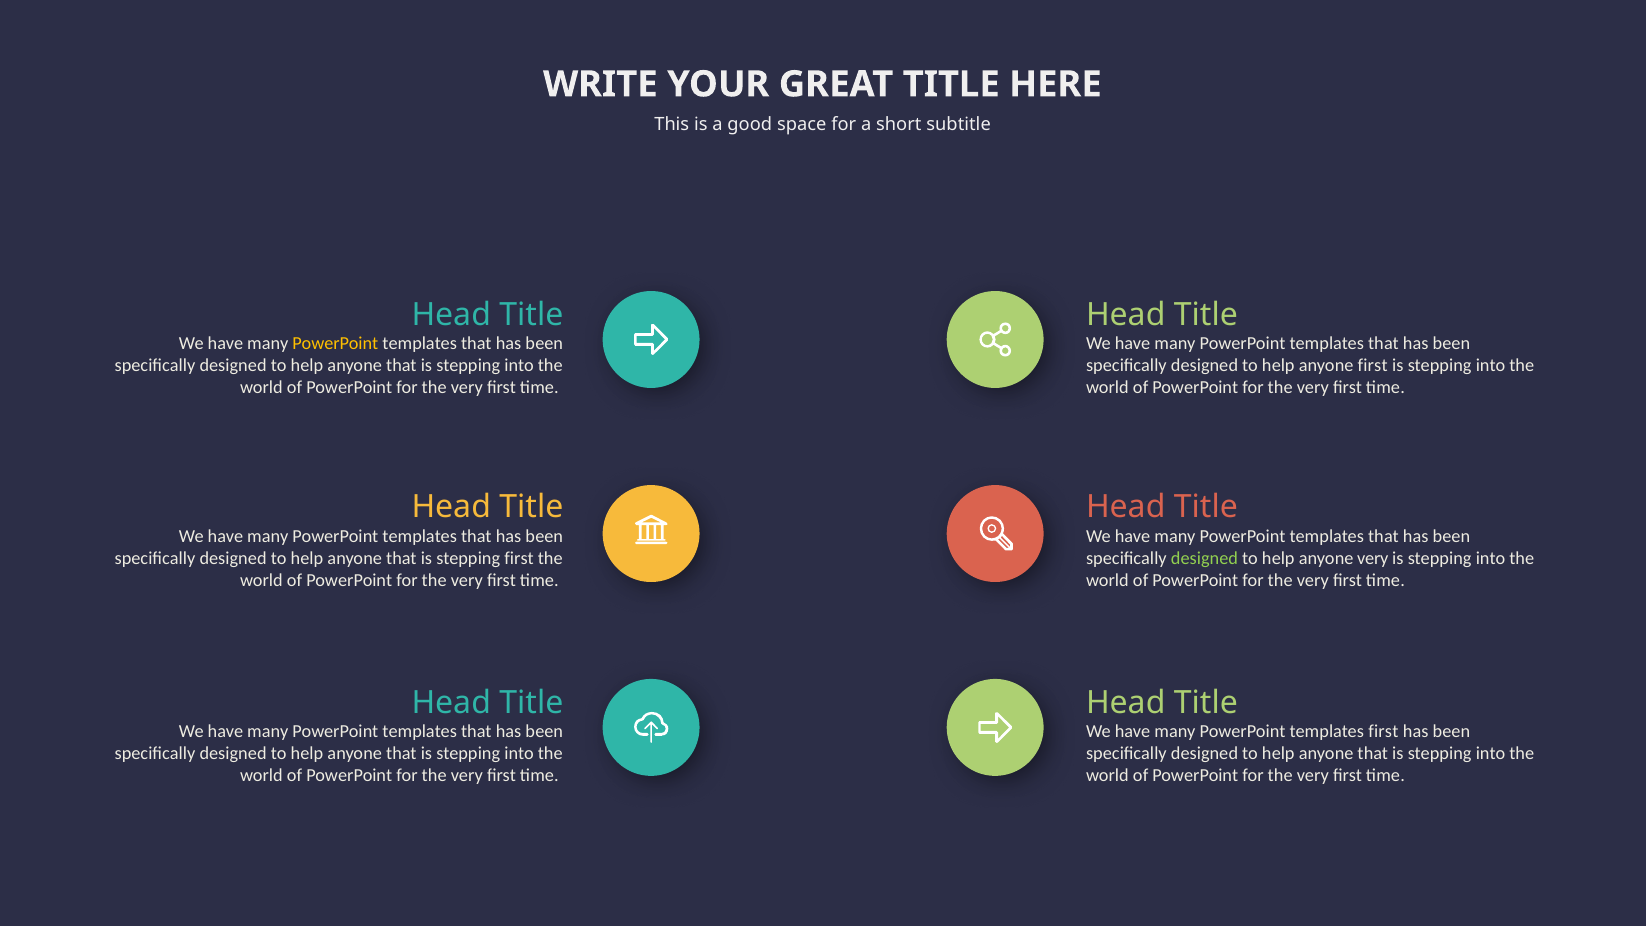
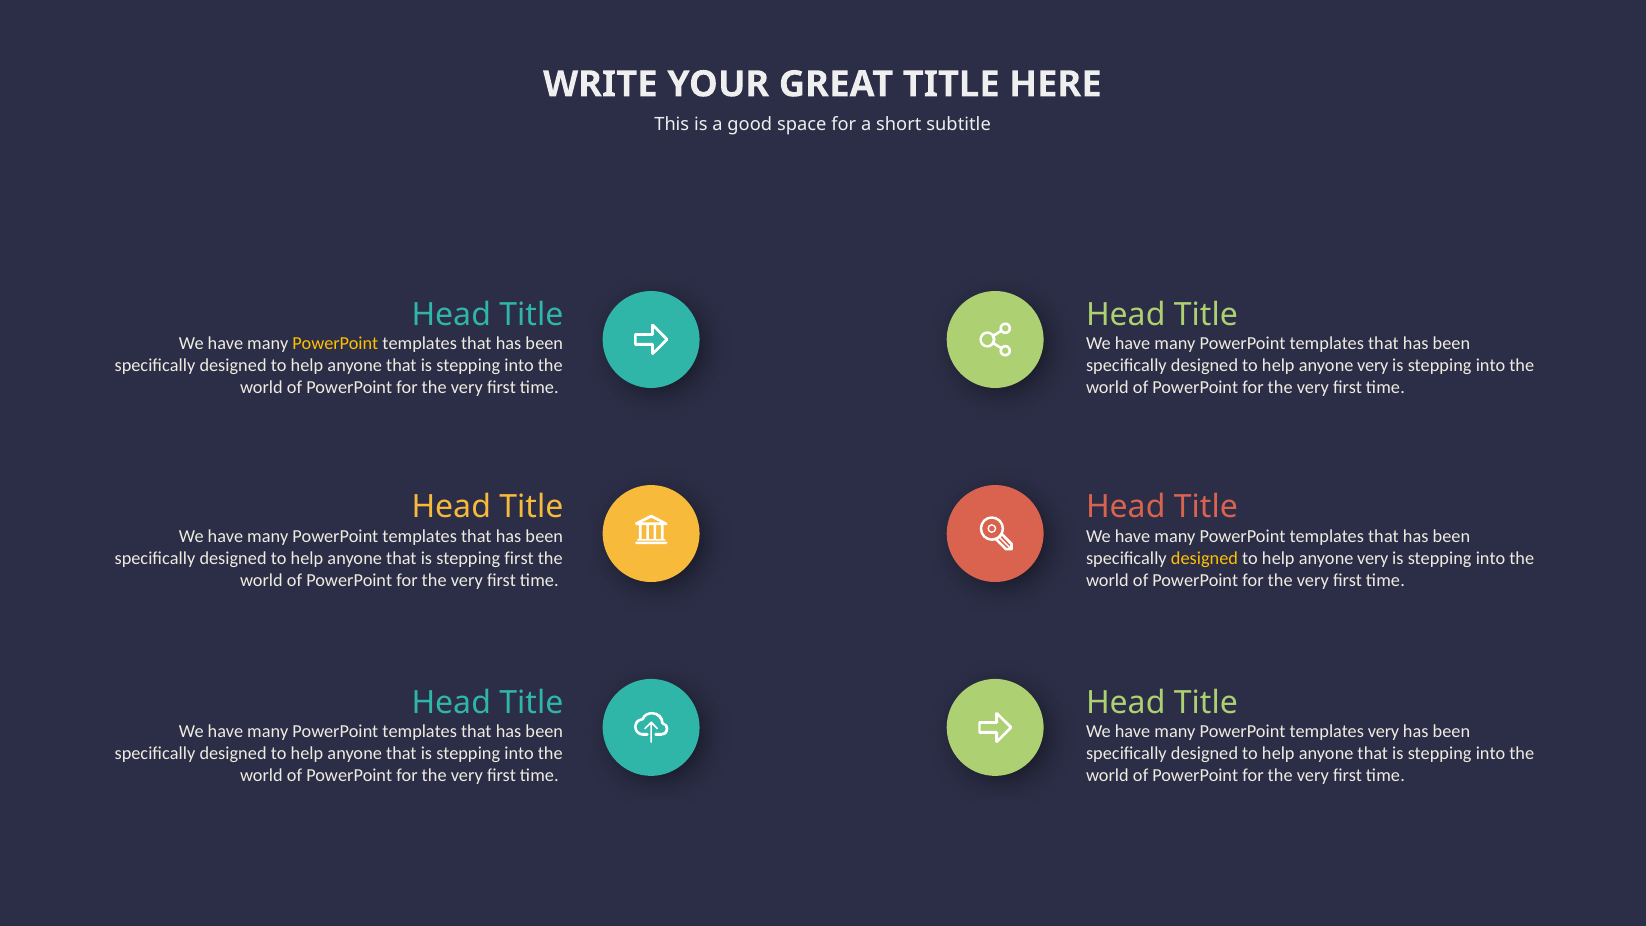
first at (1373, 365): first -> very
designed at (1205, 558) colour: light green -> yellow
templates first: first -> very
